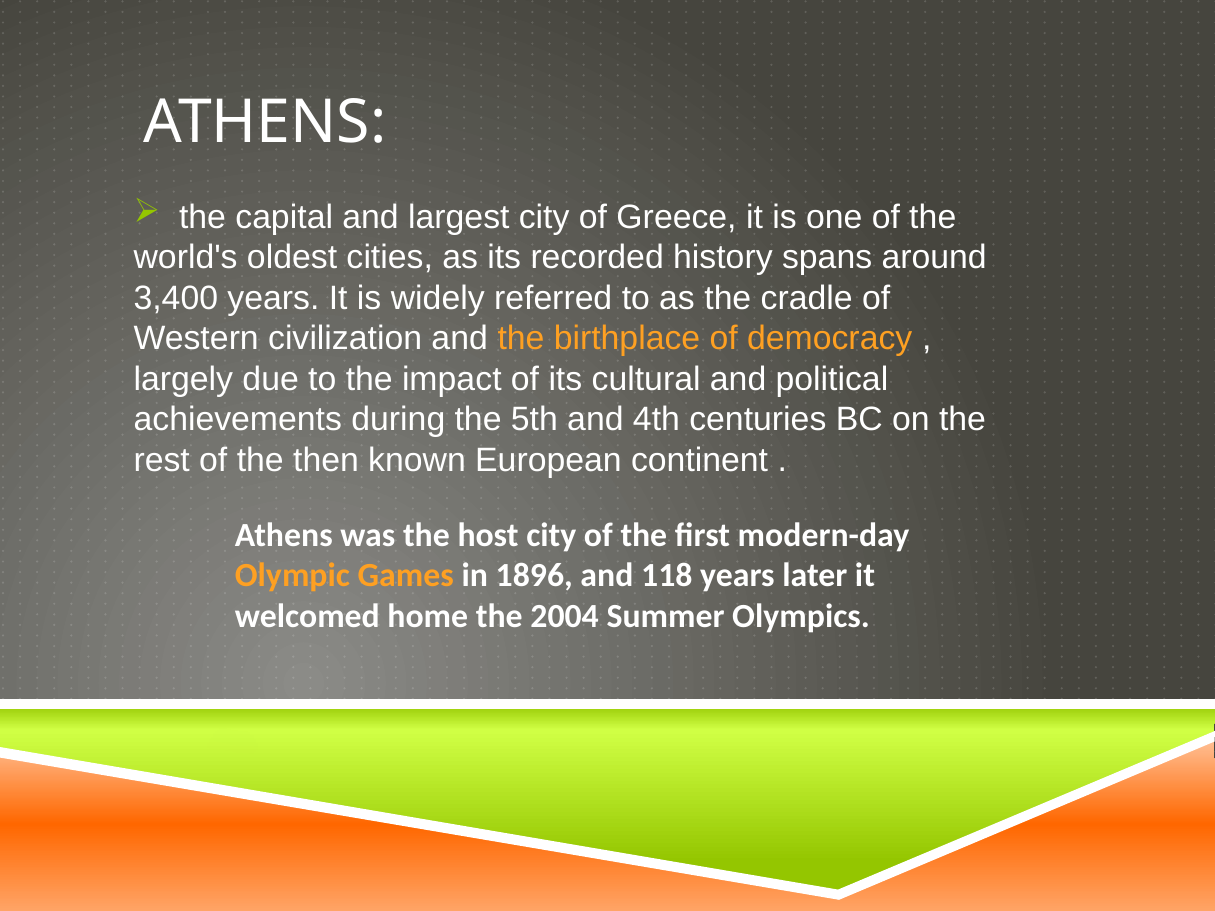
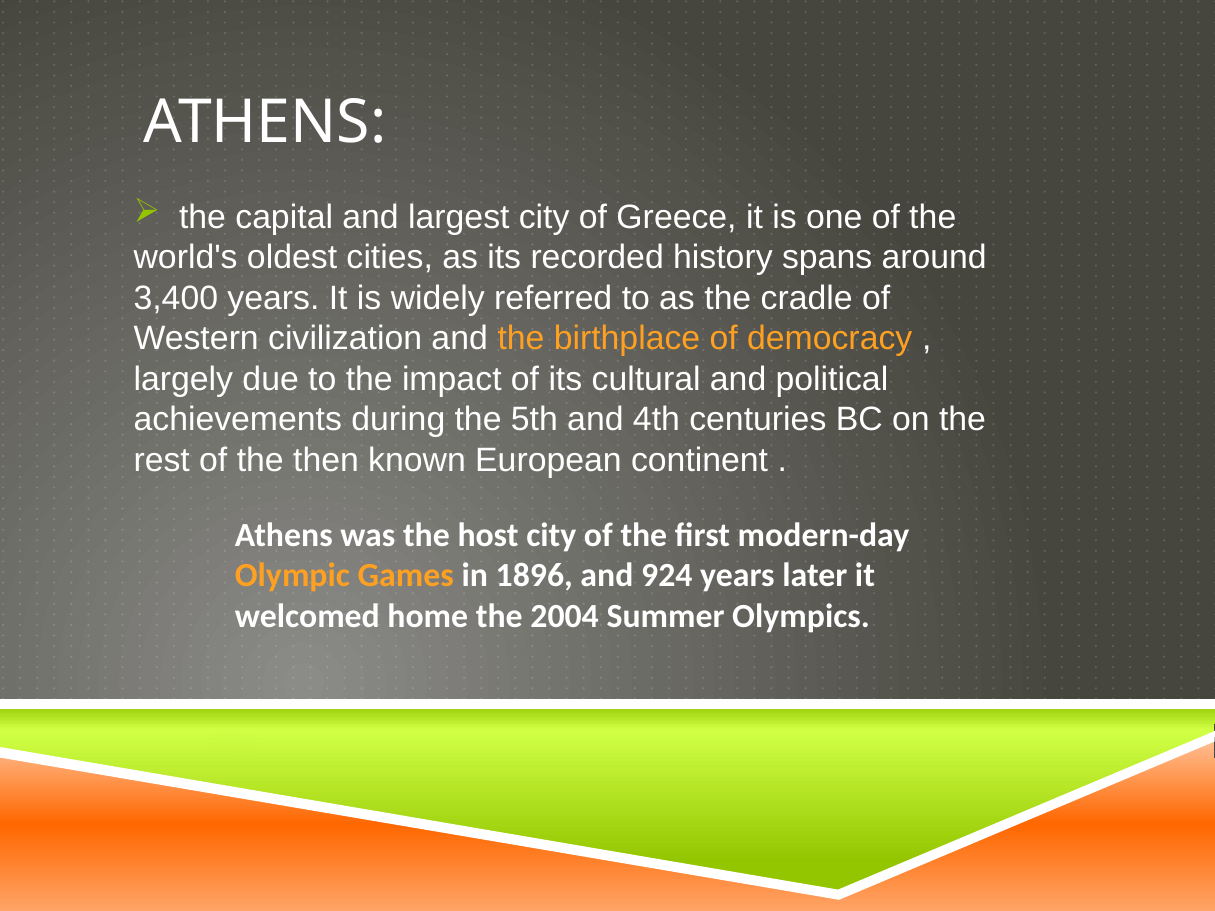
118: 118 -> 924
